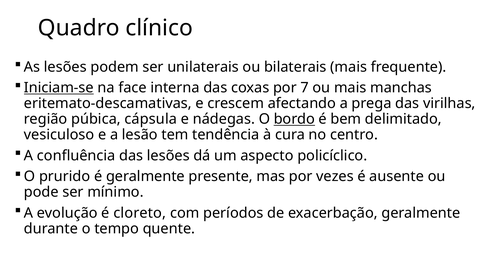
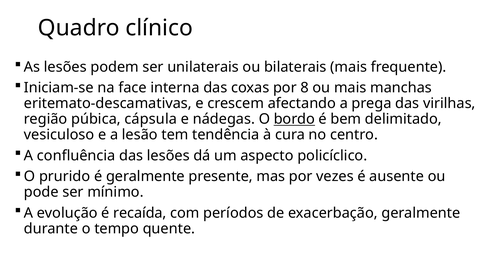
Iniciam-se underline: present -> none
7: 7 -> 8
cloreto: cloreto -> recaída
